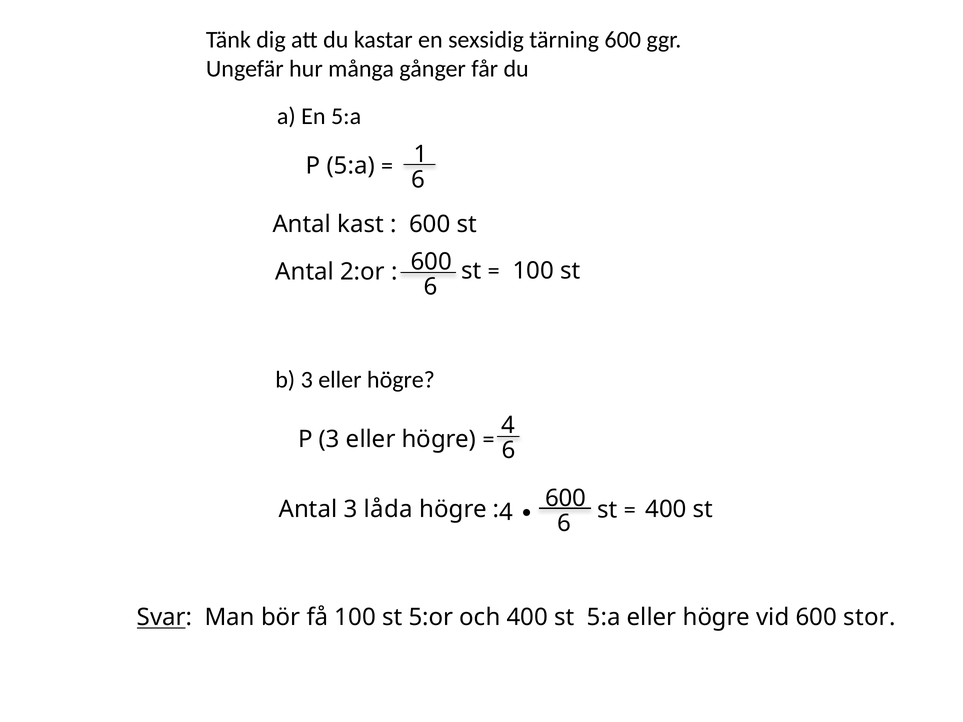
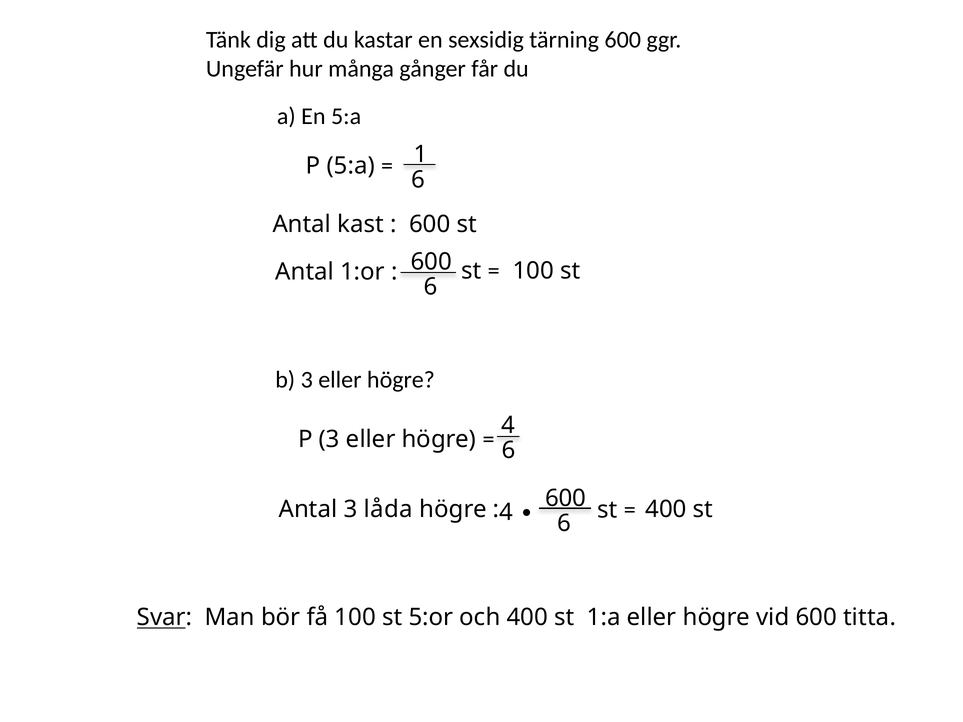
2:or: 2:or -> 1:or
st 5:a: 5:a -> 1:a
stor: stor -> titta
